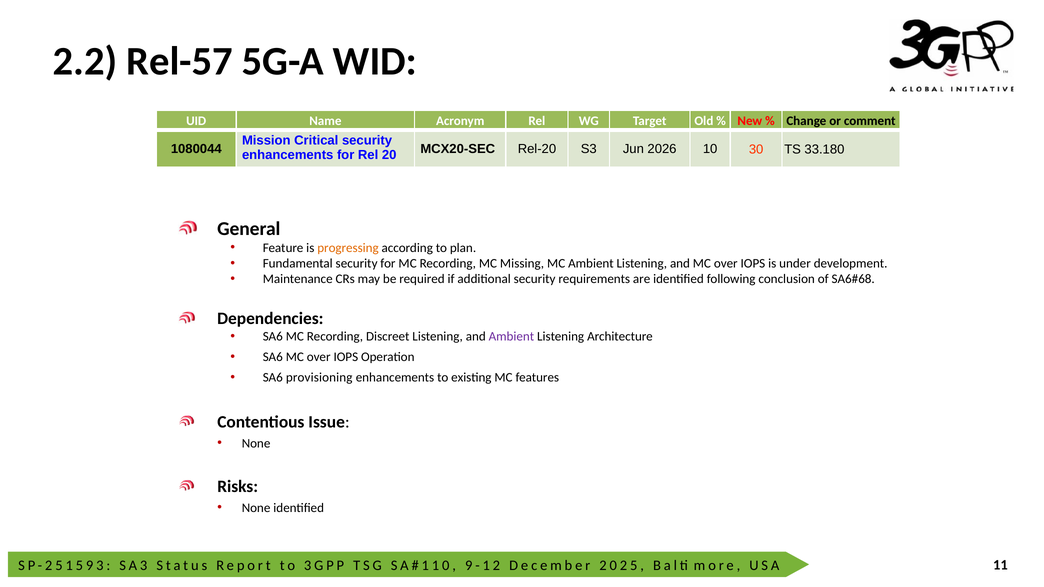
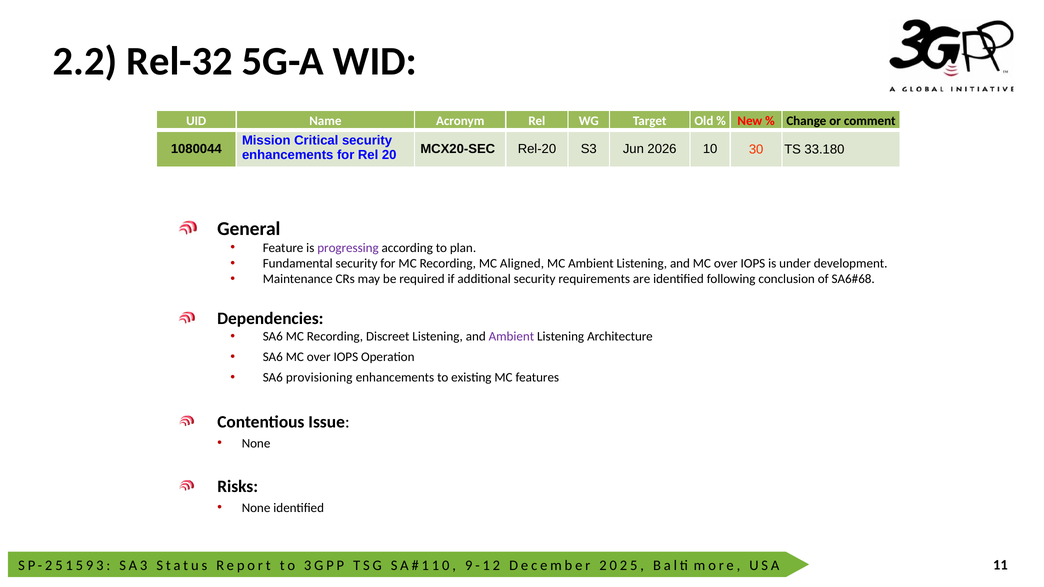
Rel-57: Rel-57 -> Rel-32
progressing colour: orange -> purple
Missing: Missing -> Aligned
